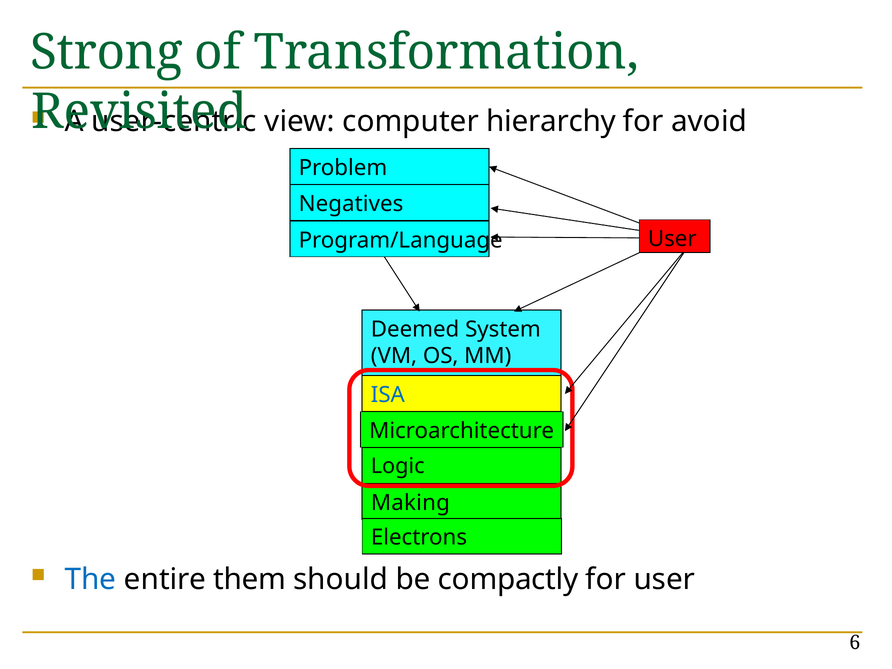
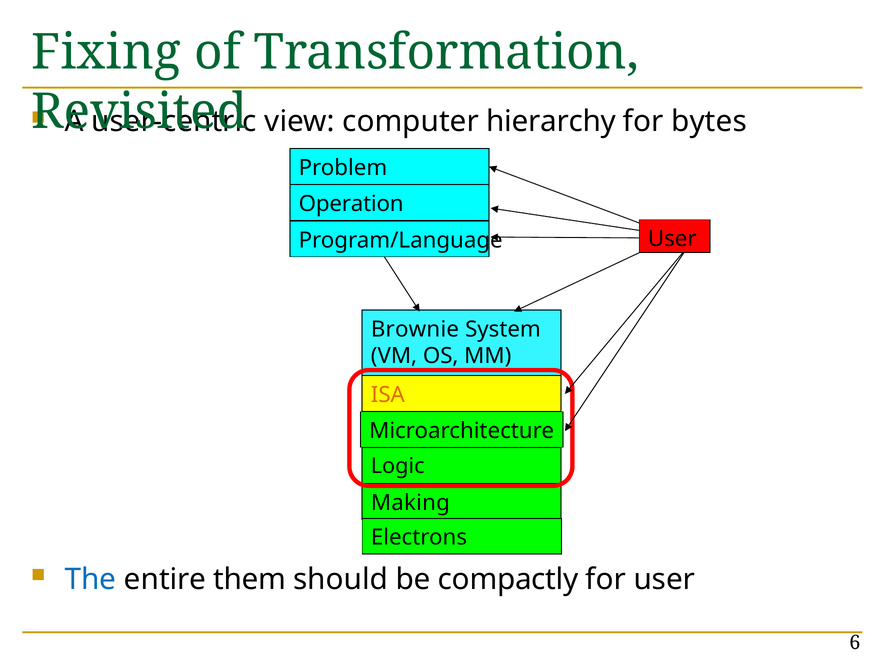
Strong: Strong -> Fixing
avoid: avoid -> bytes
Negatives: Negatives -> Operation
Deemed: Deemed -> Brownie
ISA colour: blue -> orange
